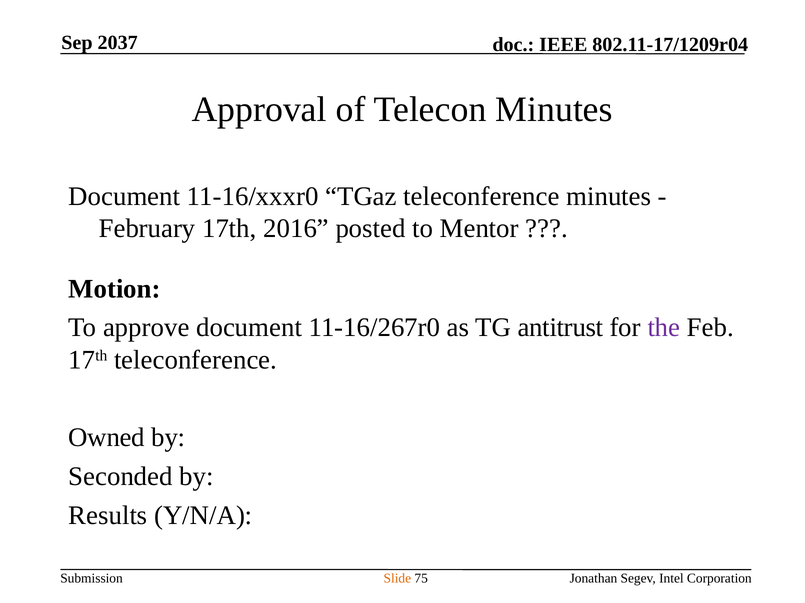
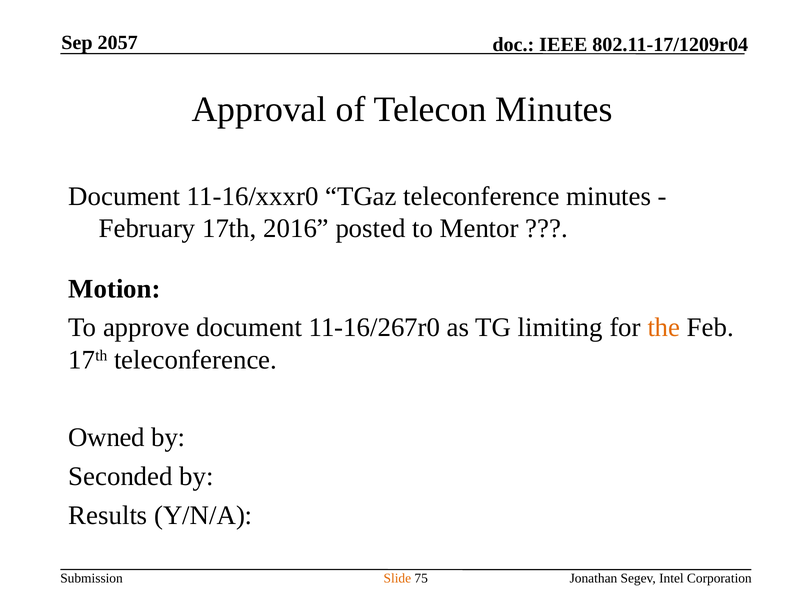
2037: 2037 -> 2057
antitrust: antitrust -> limiting
the colour: purple -> orange
